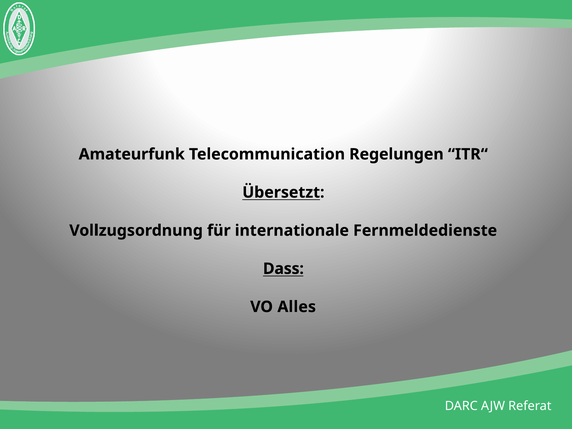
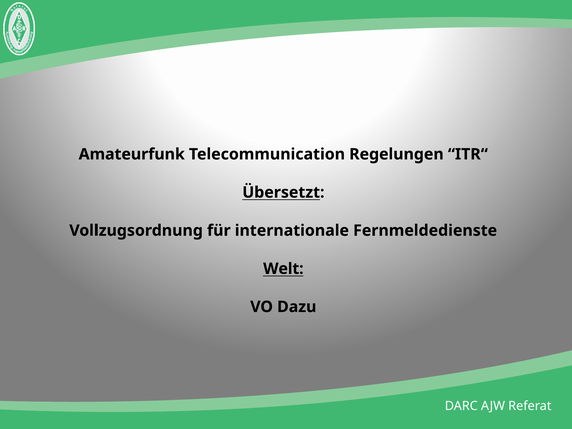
Dass: Dass -> Welt
Alles: Alles -> Dazu
